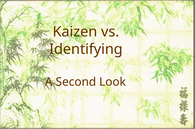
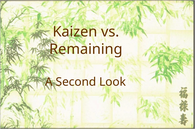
Identifying: Identifying -> Remaining
